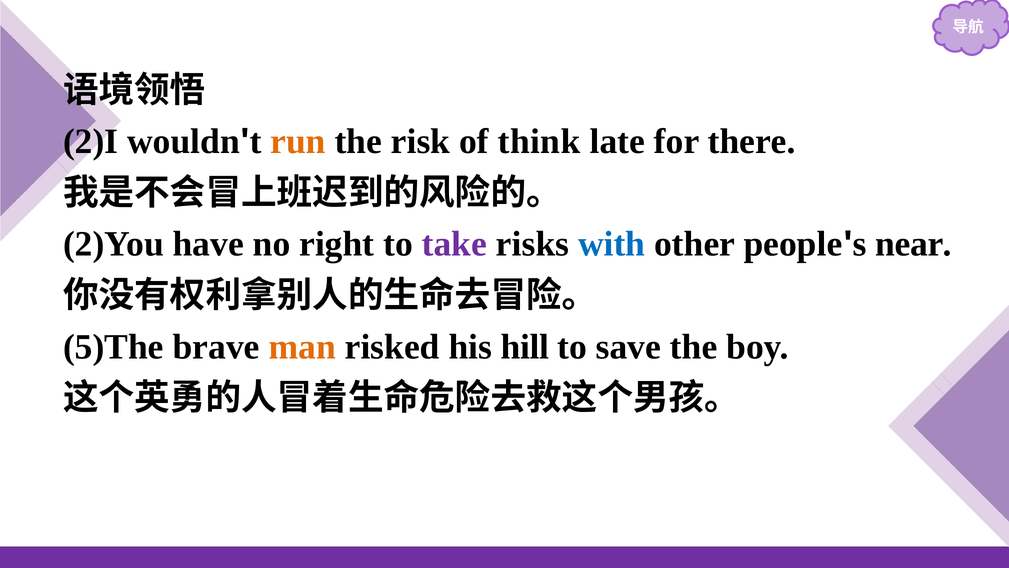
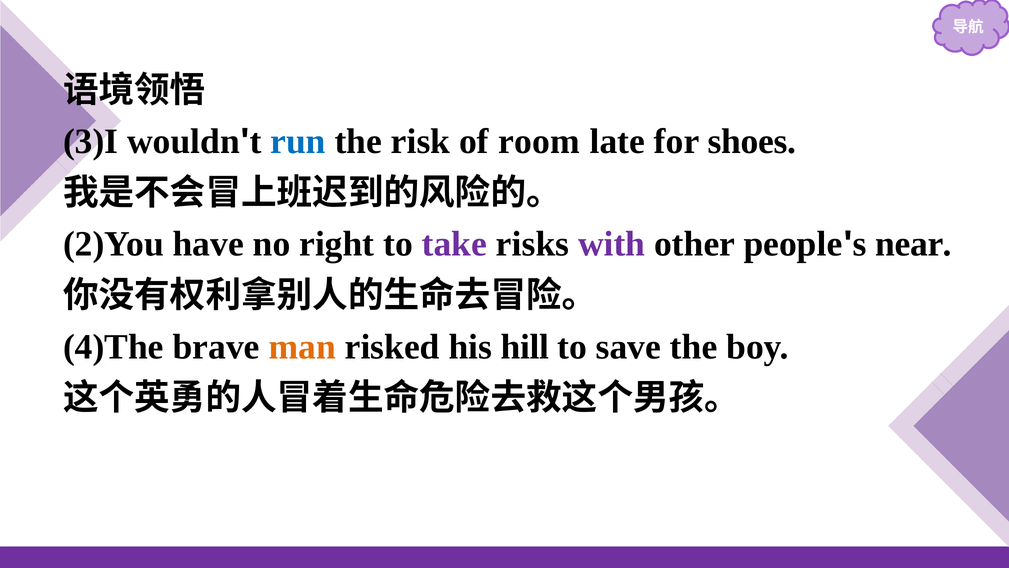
2)I: 2)I -> 3)I
run colour: orange -> blue
think: think -> room
there: there -> shoes
with colour: blue -> purple
5)The: 5)The -> 4)The
